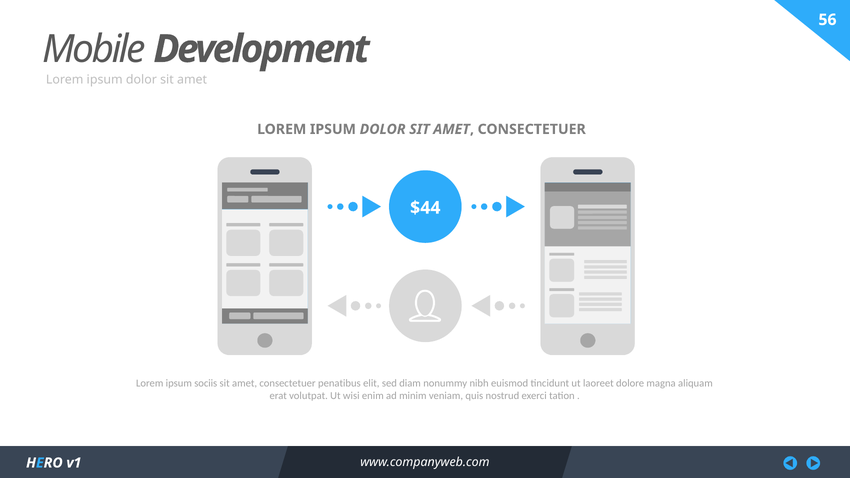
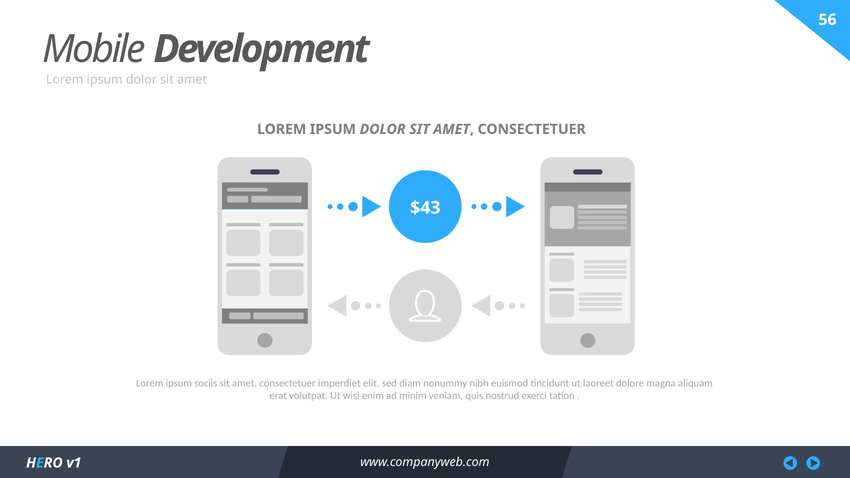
$44: $44 -> $43
penatibus: penatibus -> imperdiet
